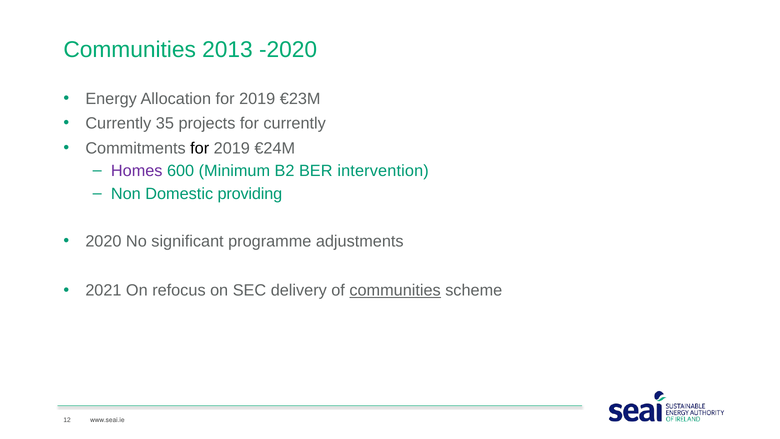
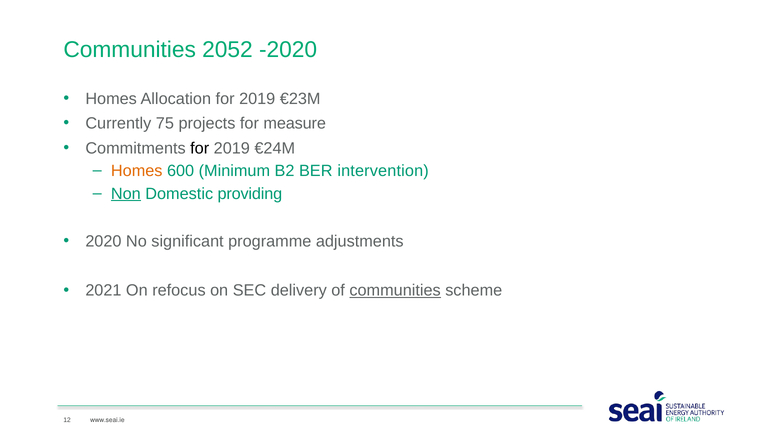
2013: 2013 -> 2052
Energy at (111, 99): Energy -> Homes
35: 35 -> 75
for currently: currently -> measure
Homes at (137, 171) colour: purple -> orange
Non underline: none -> present
